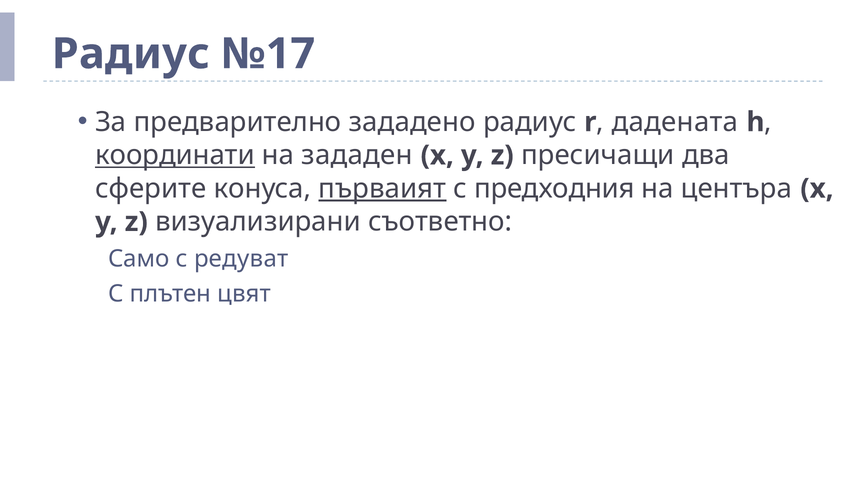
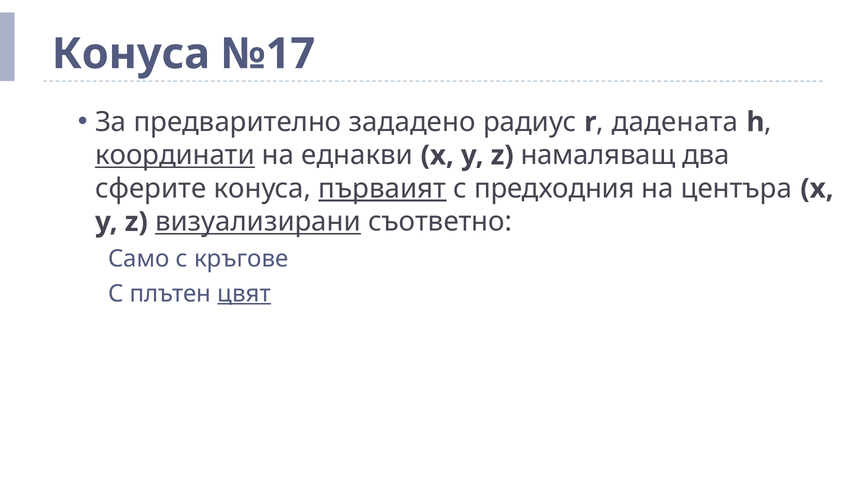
Радиус at (131, 54): Радиус -> Конуса
зададен: зададен -> еднакви
пресичащи: пресичащи -> намаляващ
визуализирани underline: none -> present
редуват: редуват -> кръгове
цвят underline: none -> present
